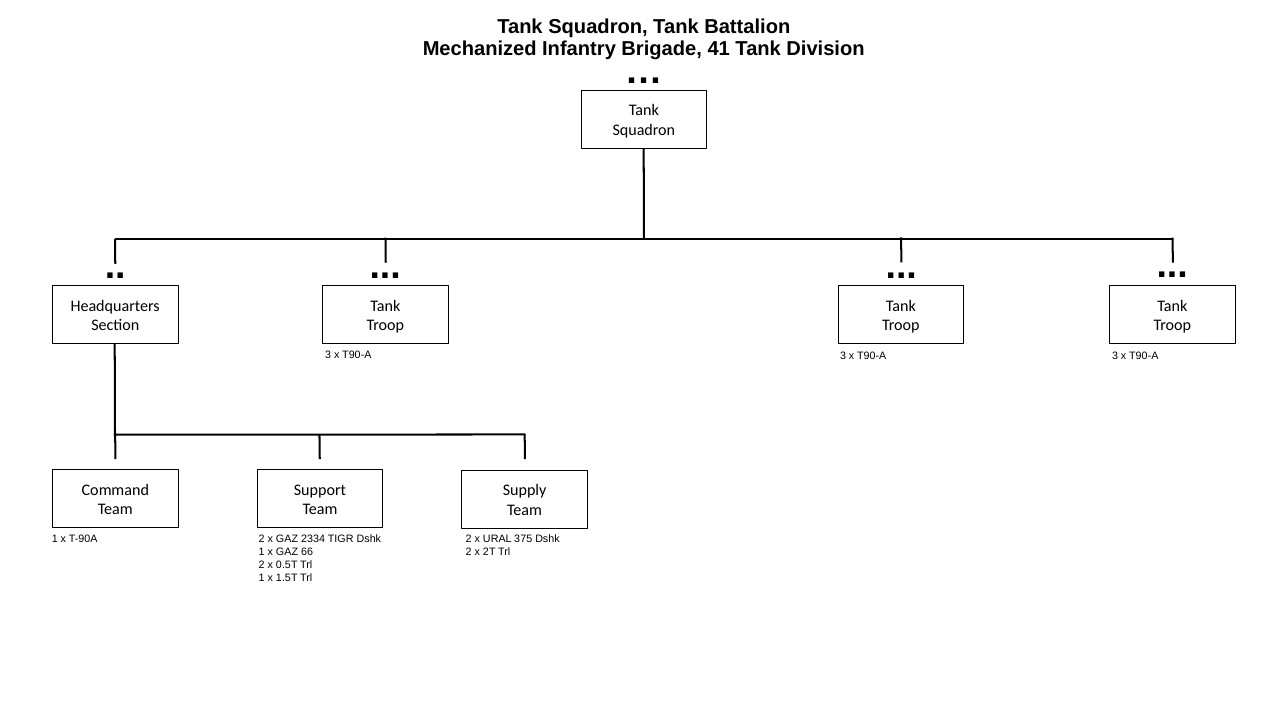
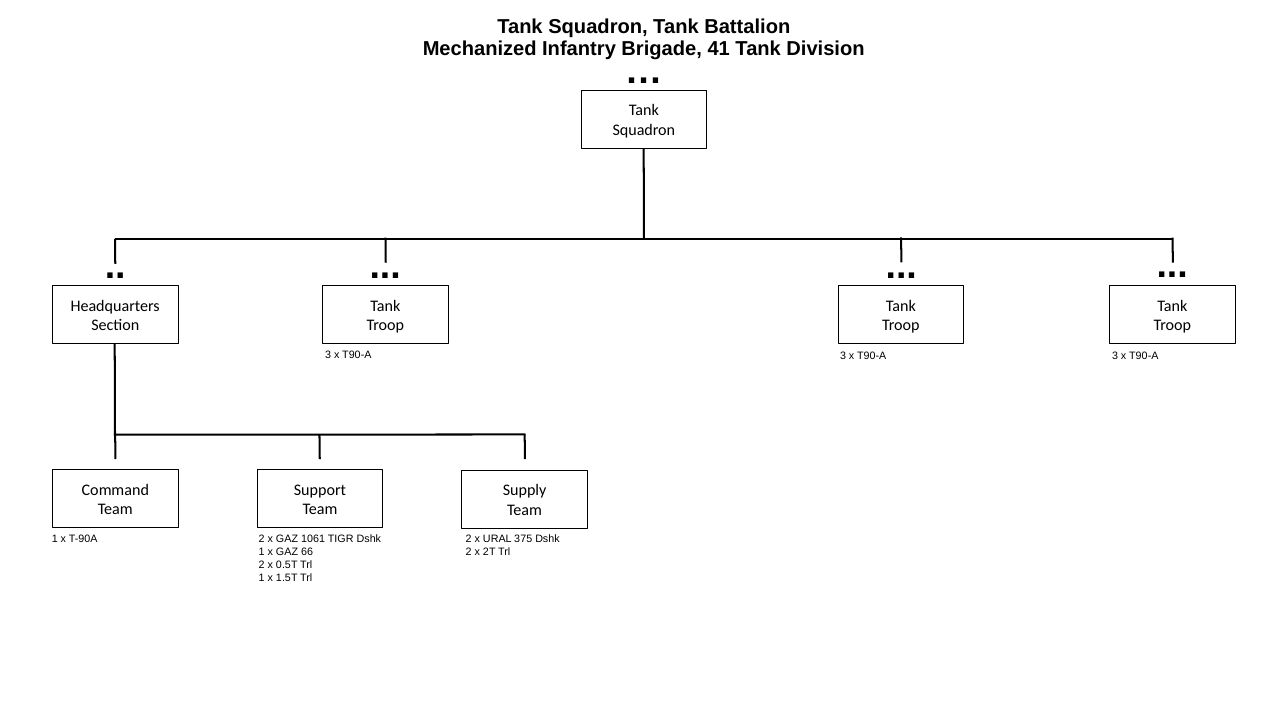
2334: 2334 -> 1061
